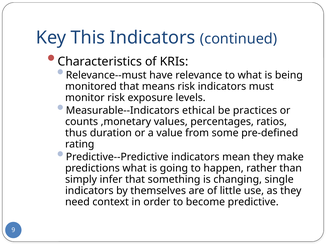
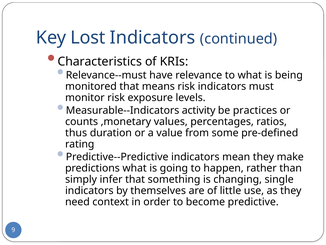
This: This -> Lost
ethical: ethical -> activity
